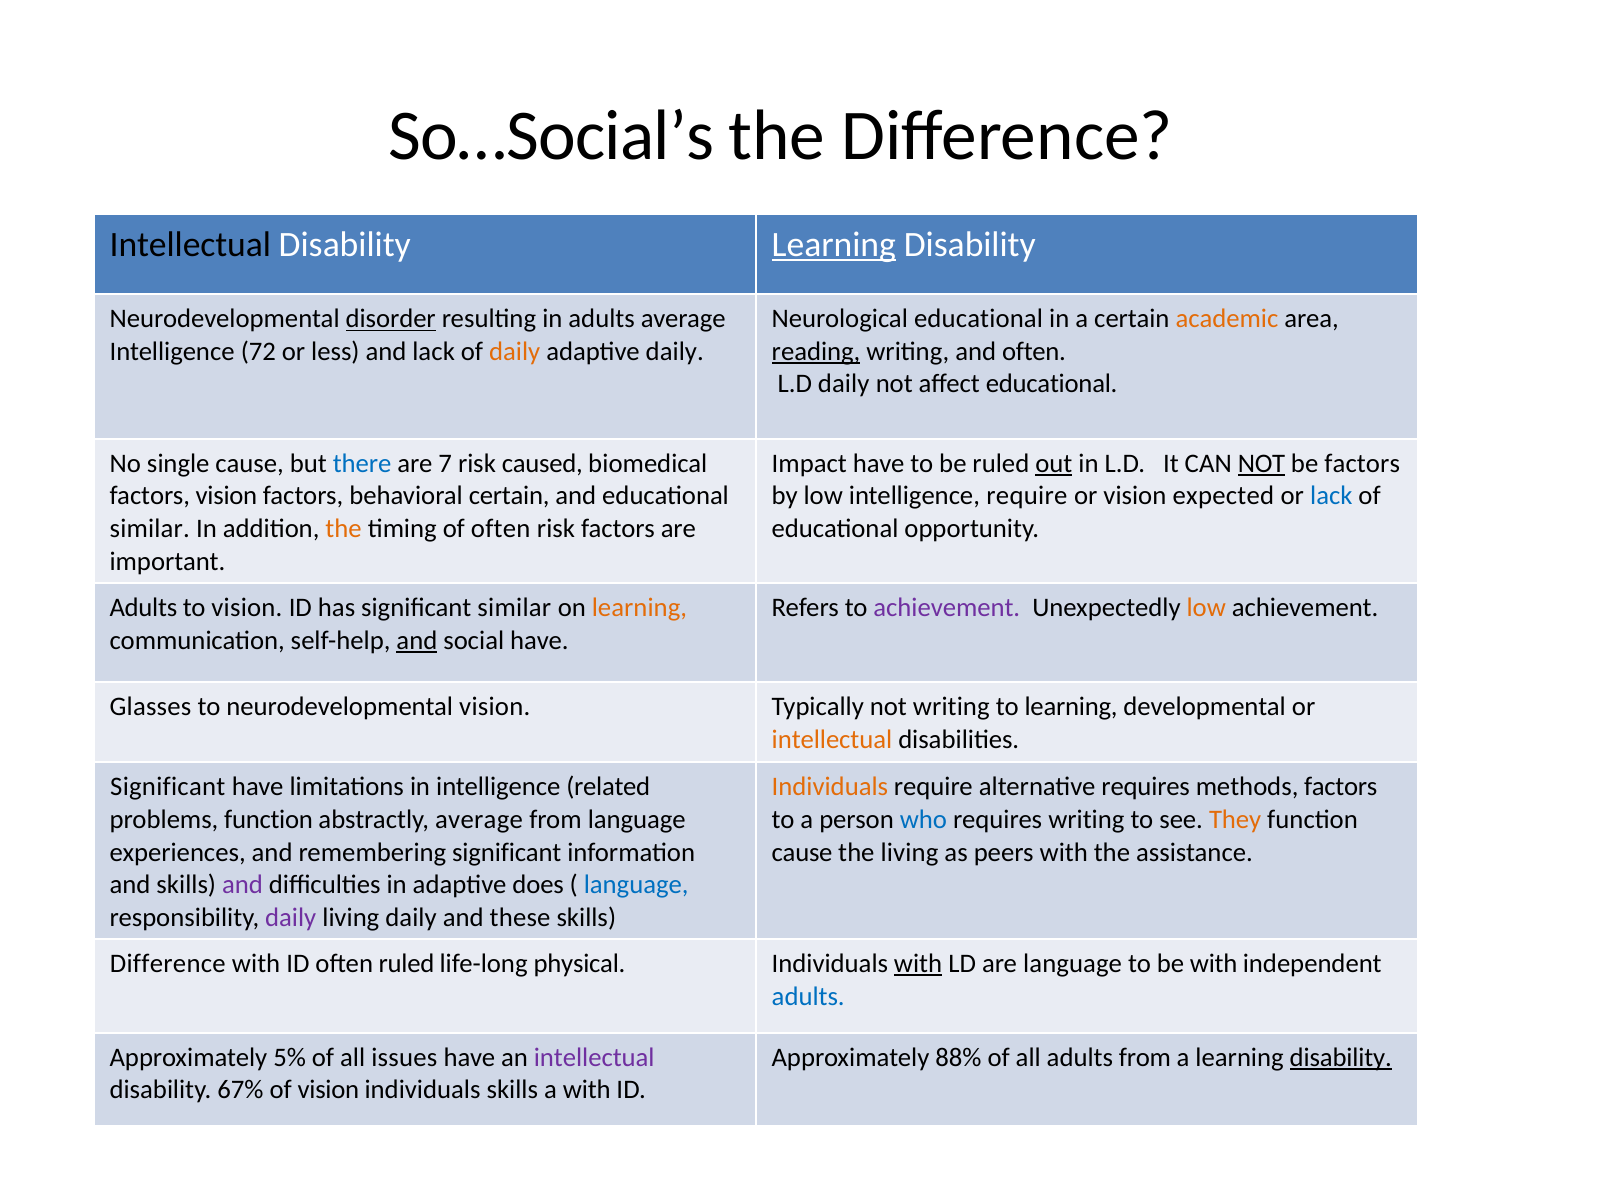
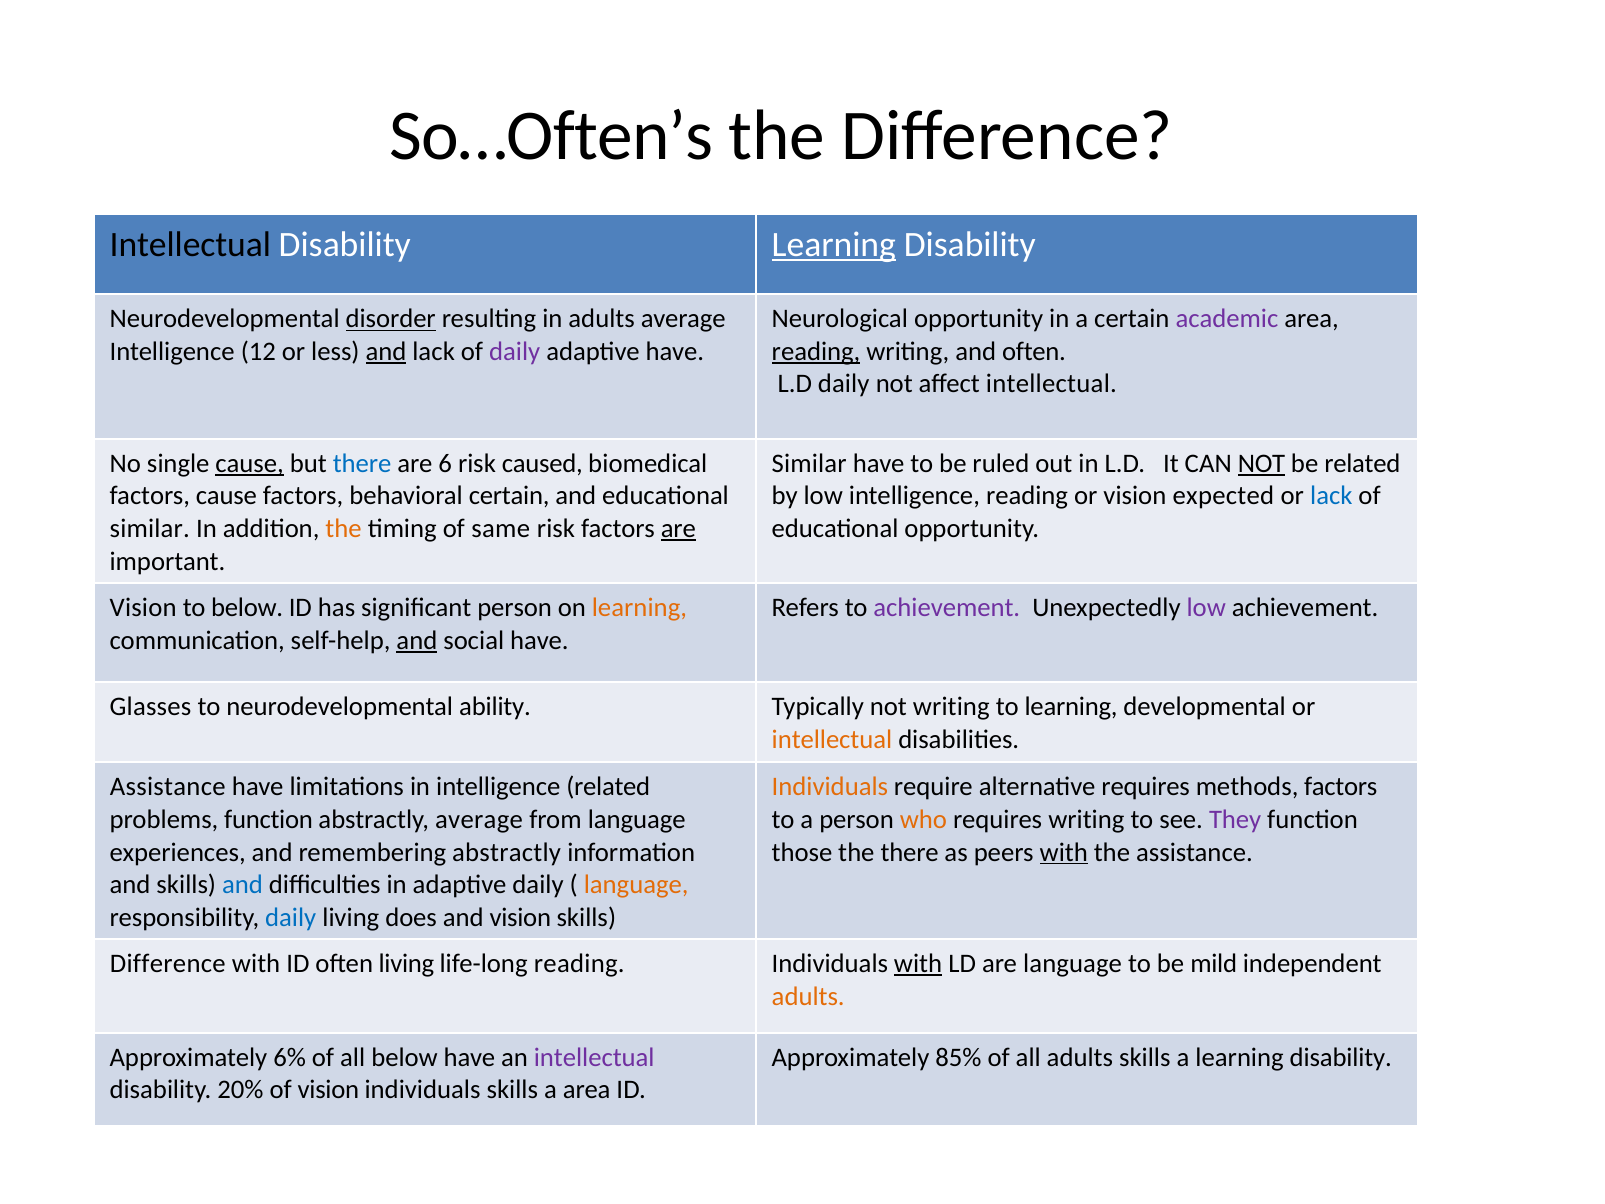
So…Social’s: So…Social’s -> So…Often’s
Neurological educational: educational -> opportunity
academic colour: orange -> purple
72: 72 -> 12
and at (386, 351) underline: none -> present
daily at (515, 351) colour: orange -> purple
adaptive daily: daily -> have
affect educational: educational -> intellectual
cause at (250, 463) underline: none -> present
7: 7 -> 6
Impact at (809, 463): Impact -> Similar
out underline: present -> none
be factors: factors -> related
factors vision: vision -> cause
intelligence require: require -> reading
of often: often -> same
are at (678, 529) underline: none -> present
Adults at (143, 608): Adults -> Vision
to vision: vision -> below
significant similar: similar -> person
low at (1206, 608) colour: orange -> purple
neurodevelopmental vision: vision -> ability
Significant at (168, 787): Significant -> Assistance
who colour: blue -> orange
They colour: orange -> purple
remembering significant: significant -> abstractly
cause at (802, 852): cause -> those
the living: living -> there
with at (1064, 852) underline: none -> present
and at (242, 885) colour: purple -> blue
adaptive does: does -> daily
language at (636, 885) colour: blue -> orange
daily at (291, 917) colour: purple -> blue
living daily: daily -> does
and these: these -> vision
often ruled: ruled -> living
life-long physical: physical -> reading
be with: with -> mild
adults at (808, 996) colour: blue -> orange
5%: 5% -> 6%
all issues: issues -> below
88%: 88% -> 85%
adults from: from -> skills
disability at (1341, 1057) underline: present -> none
67%: 67% -> 20%
a with: with -> area
